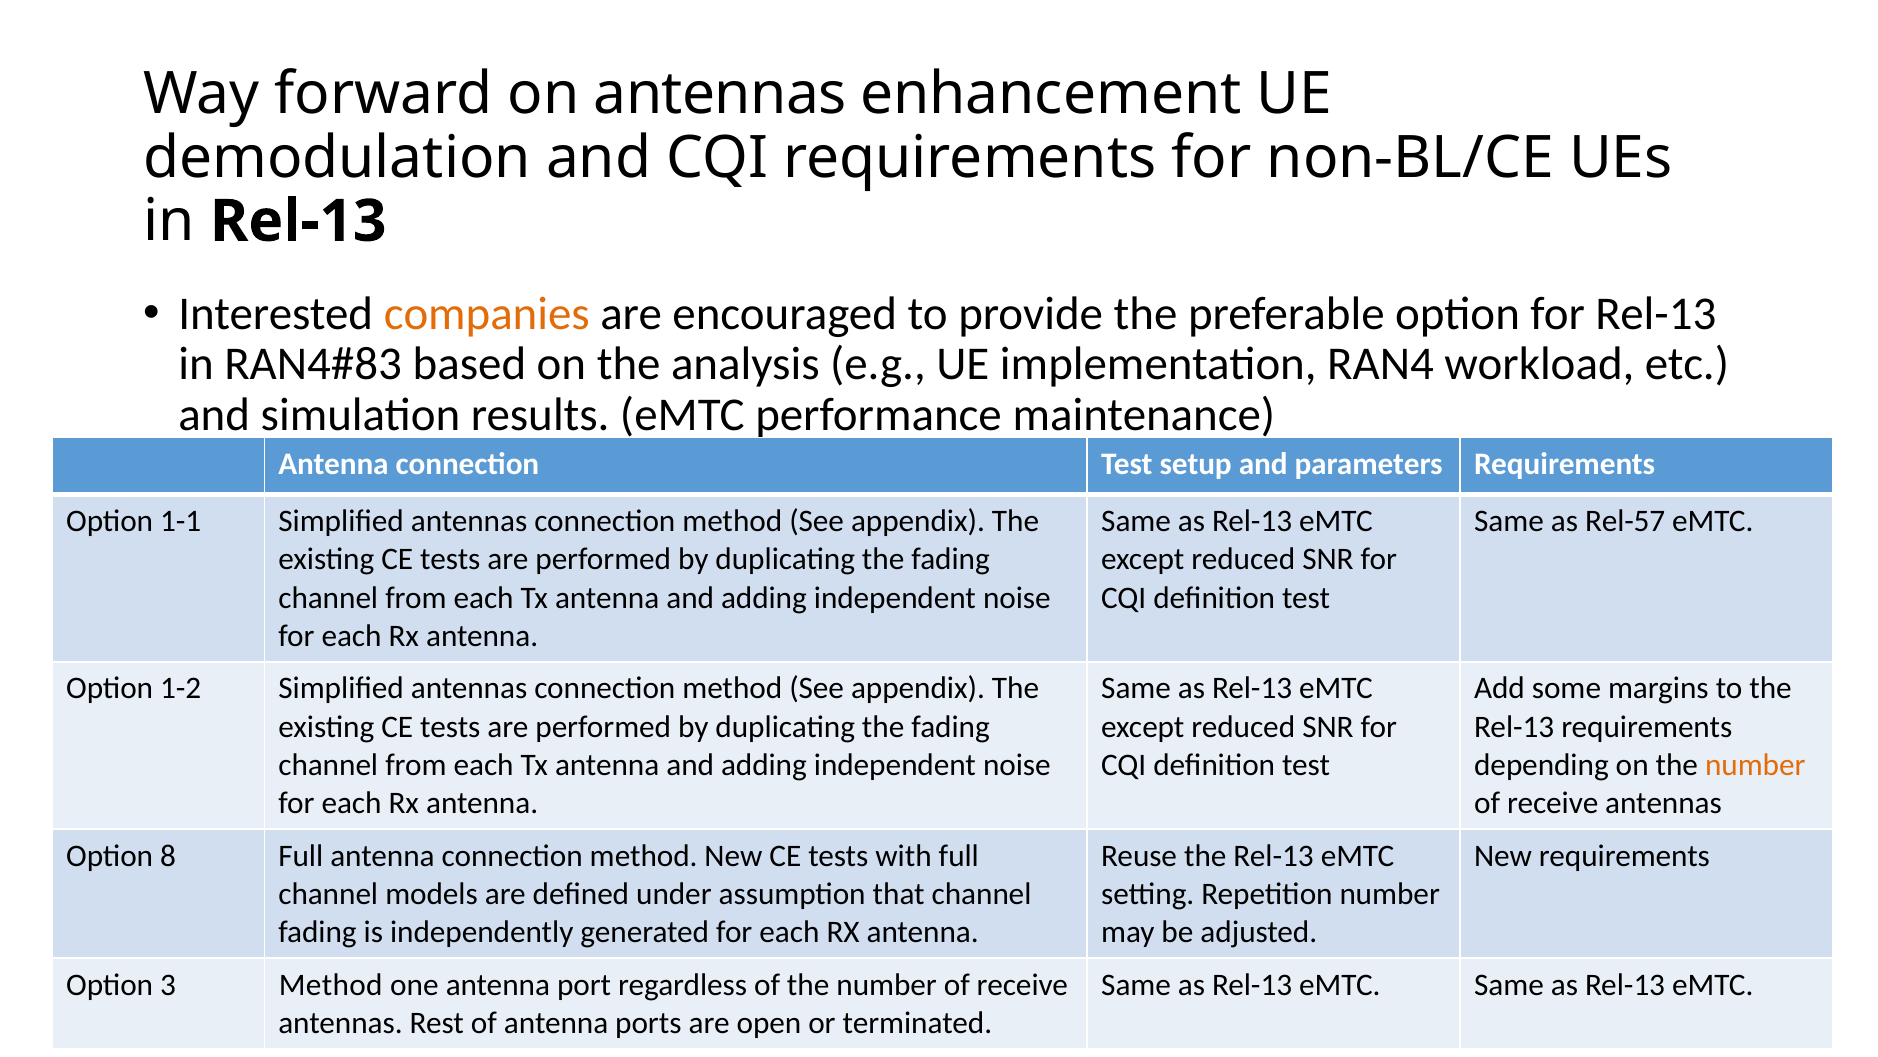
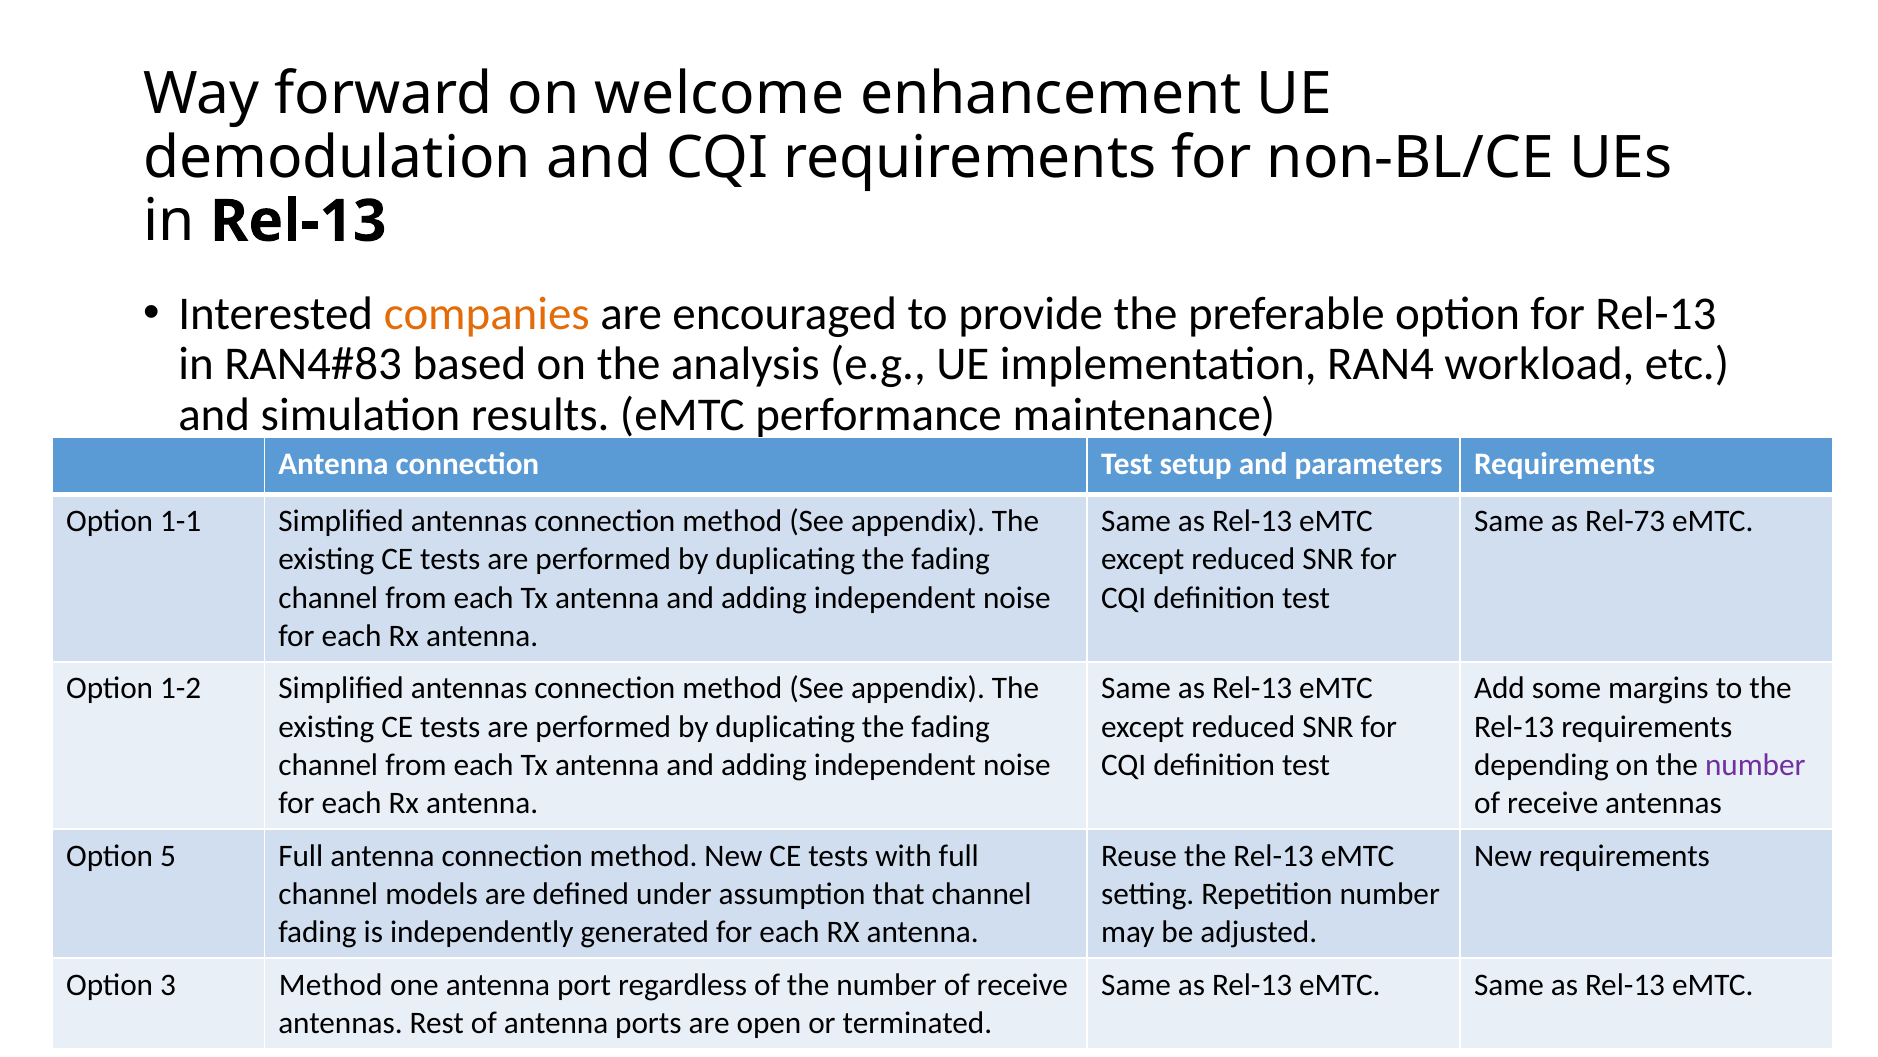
on antennas: antennas -> welcome
Rel-57: Rel-57 -> Rel-73
number at (1755, 765) colour: orange -> purple
8: 8 -> 5
